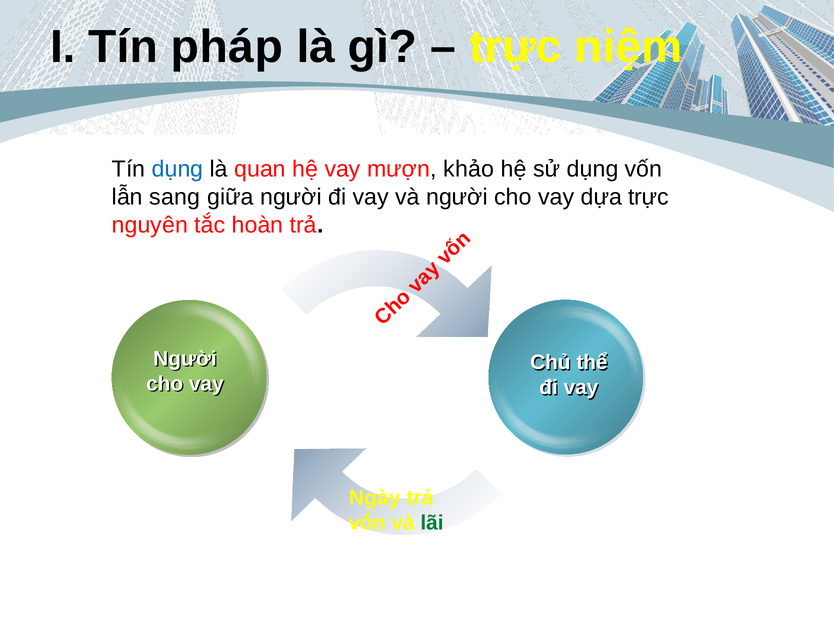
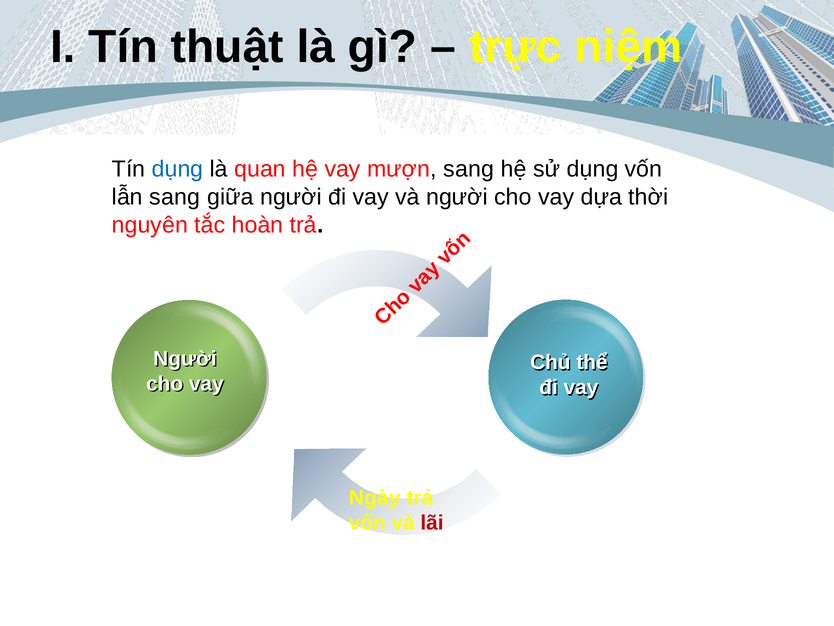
pháp: pháp -> thuật
mượn khảo: khảo -> sang
dựa trực: trực -> thời
lãi colour: green -> red
